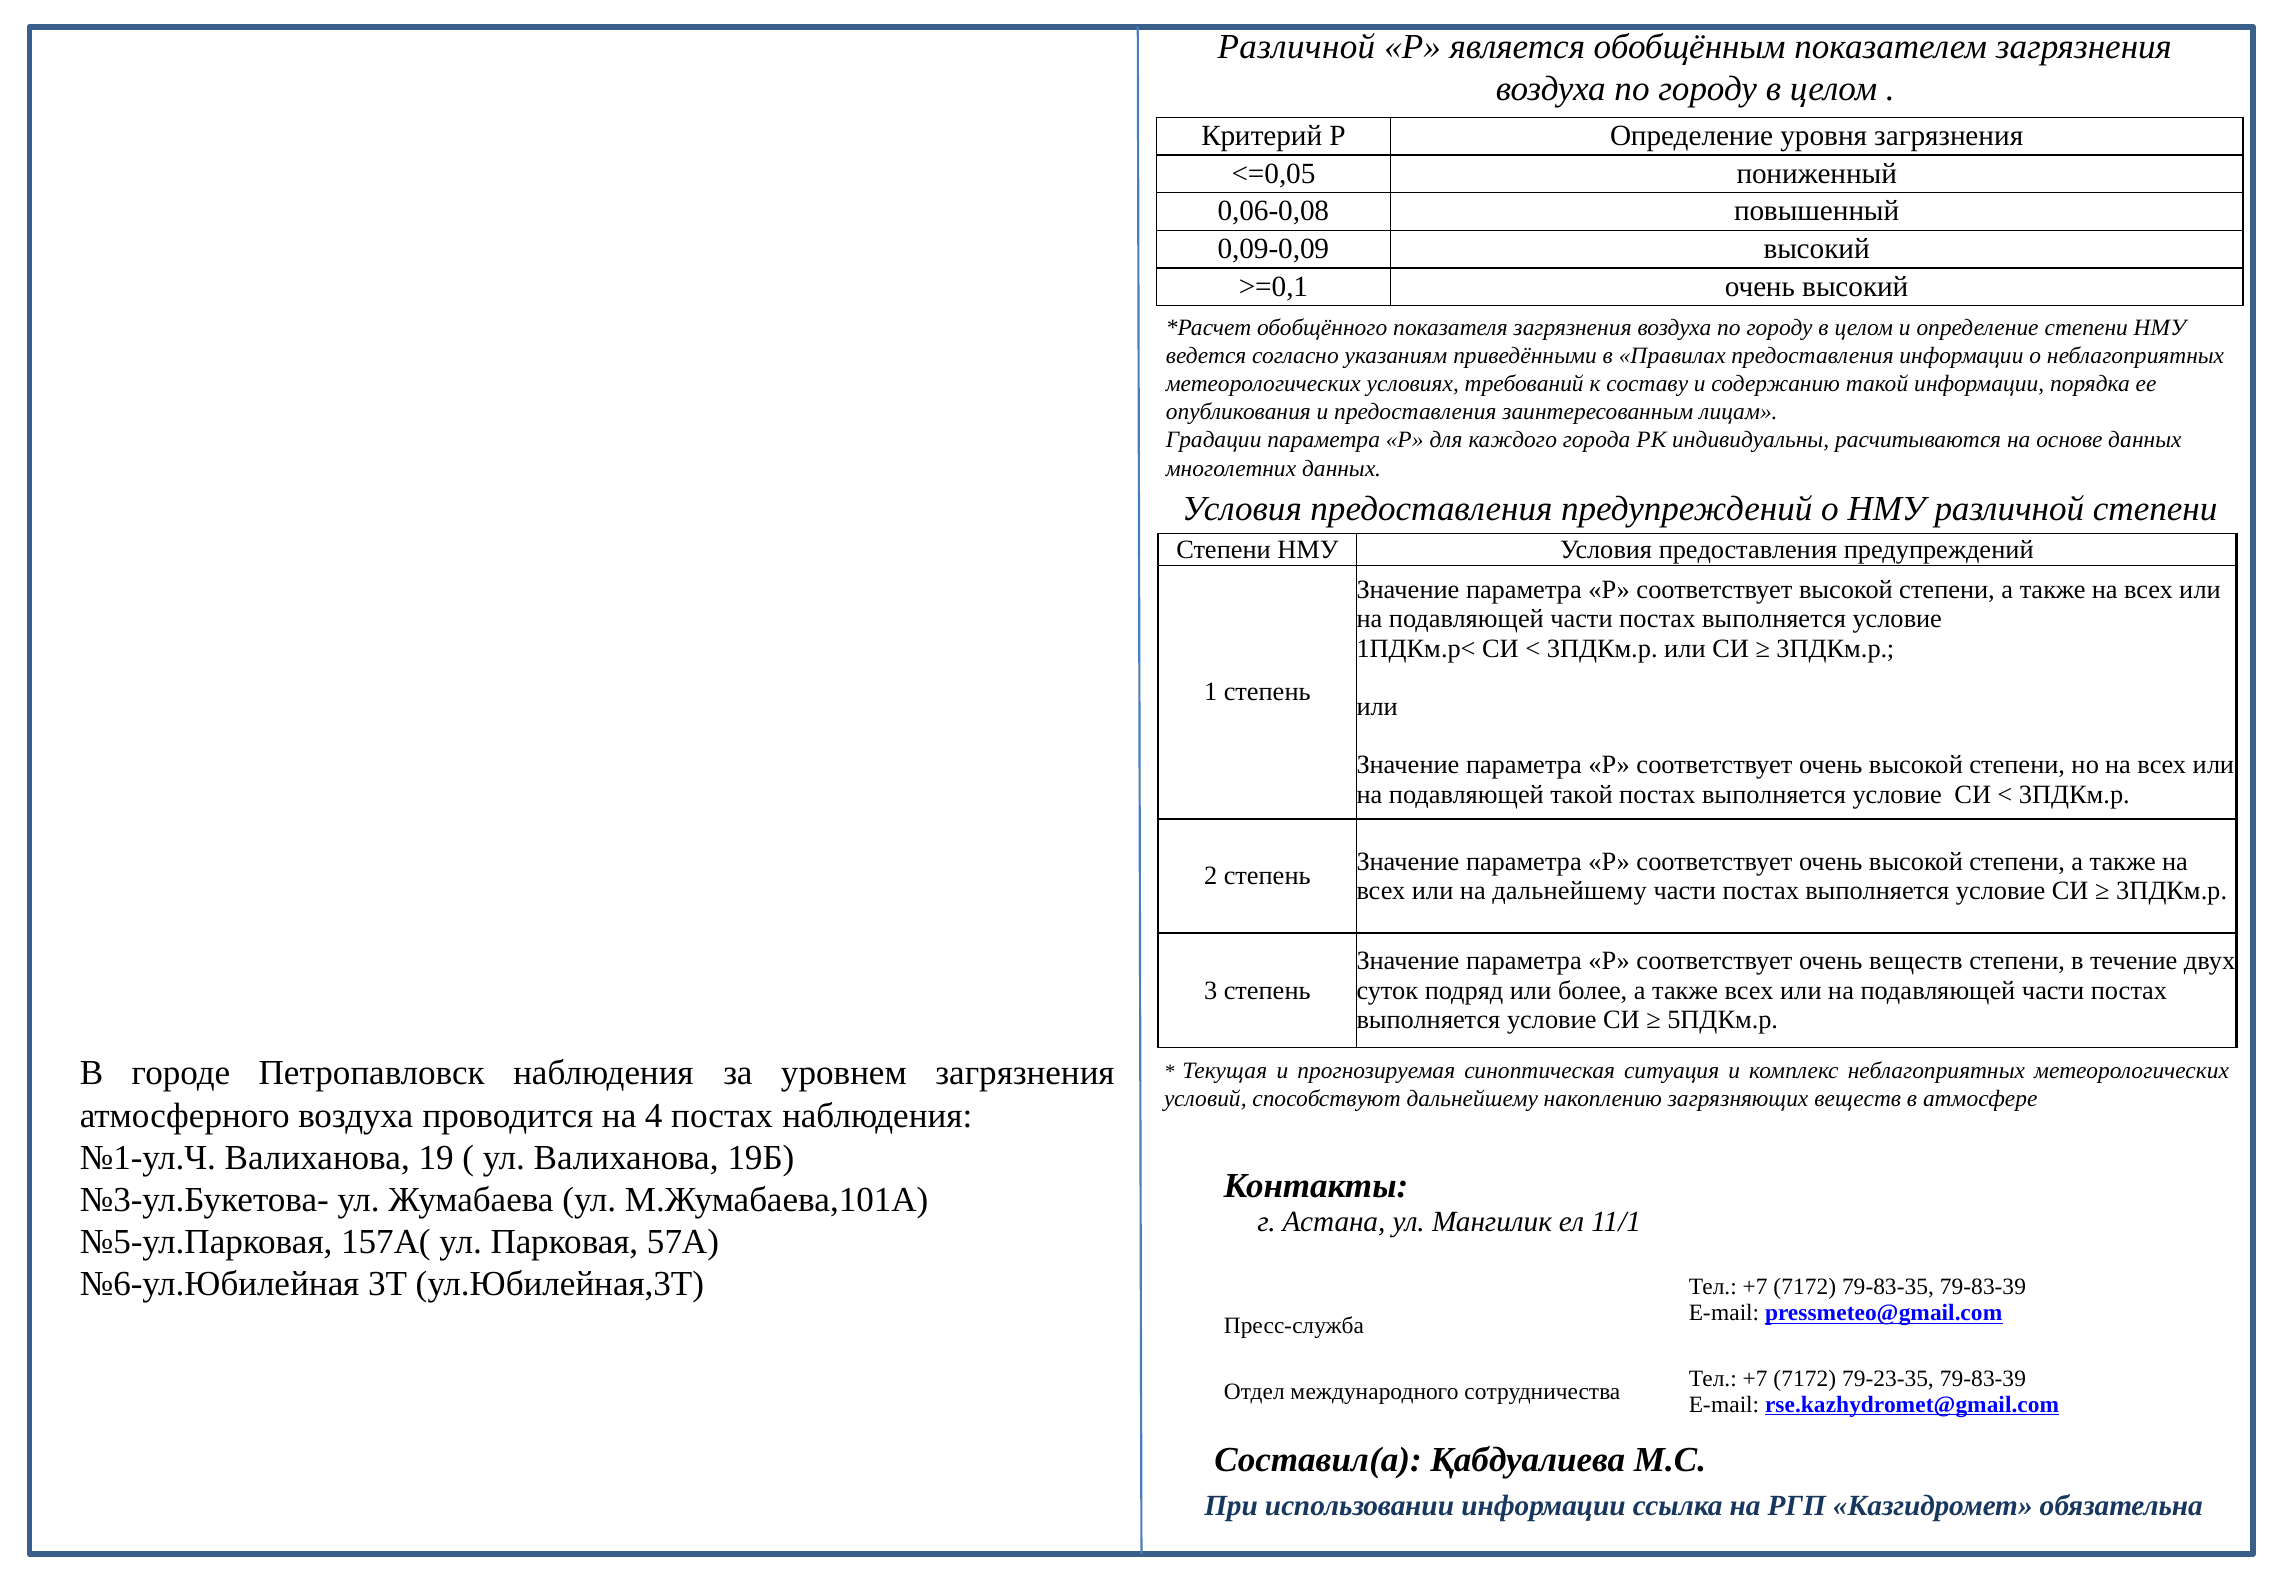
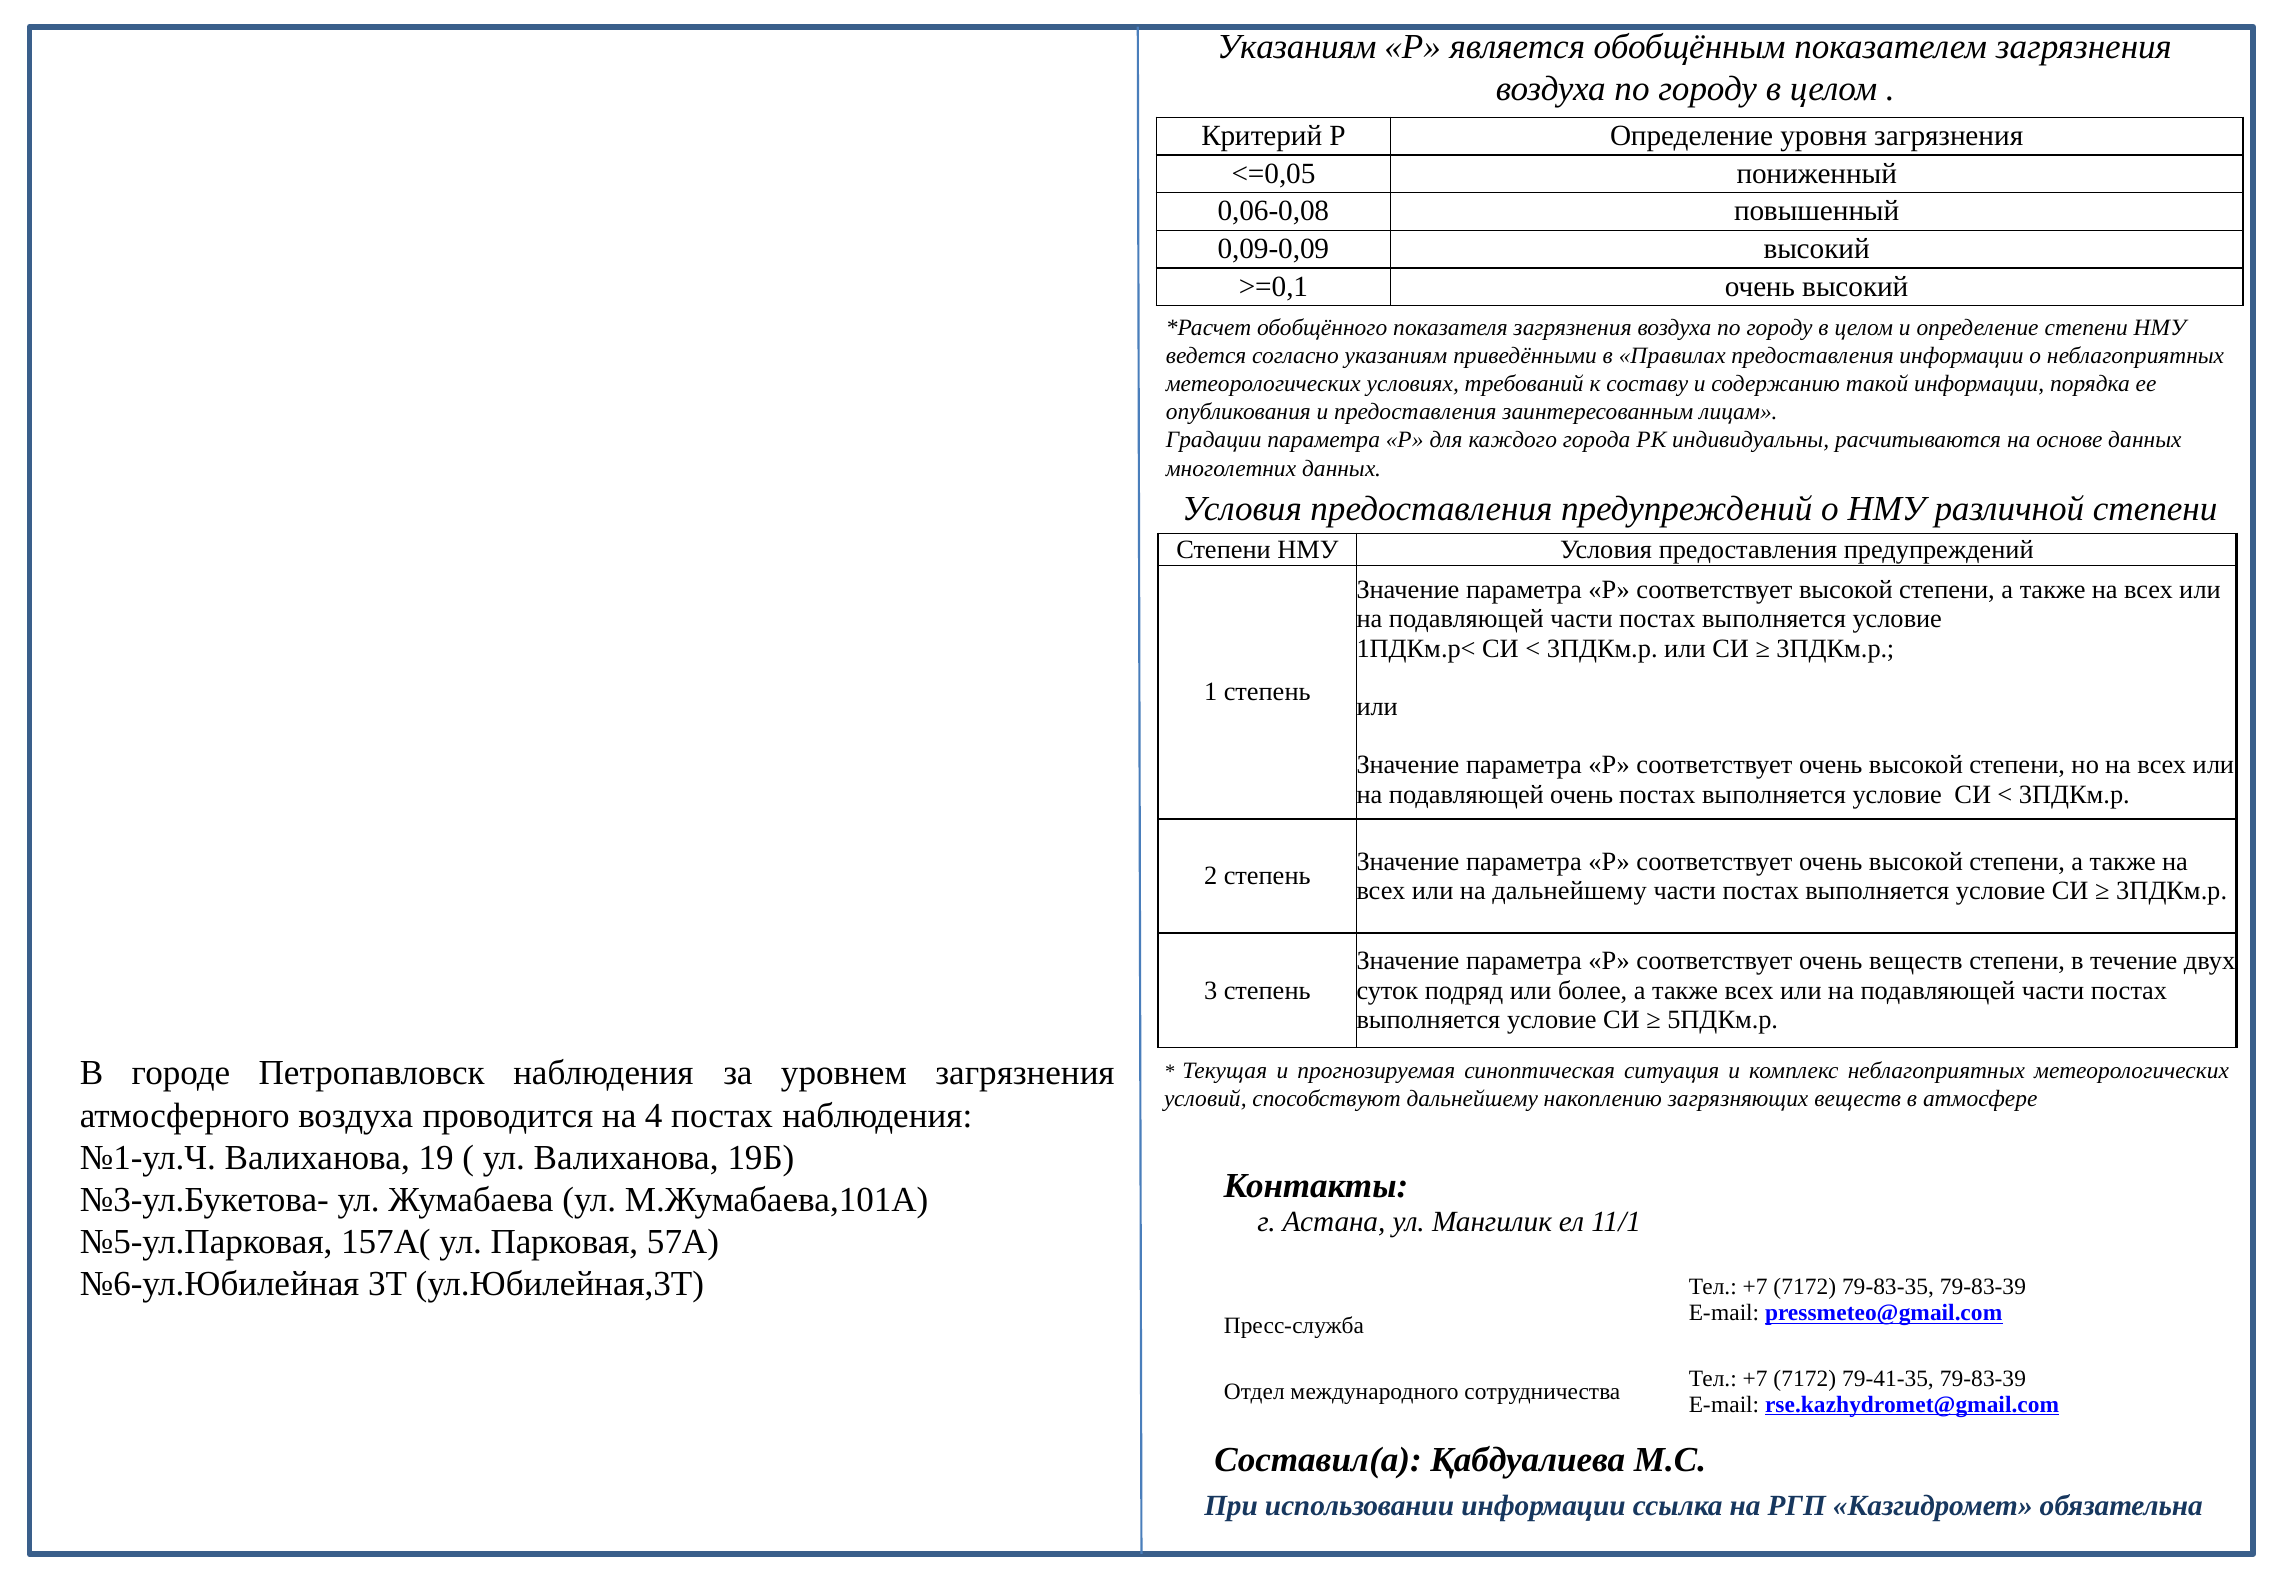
Различной at (1296, 47): Различной -> Указаниям
подавляющей такой: такой -> очень
79-23-35: 79-23-35 -> 79-41-35
